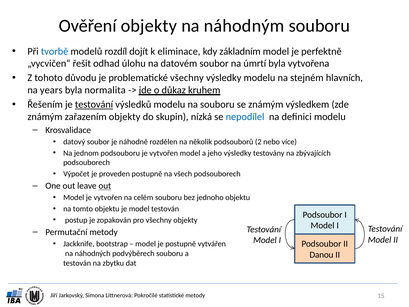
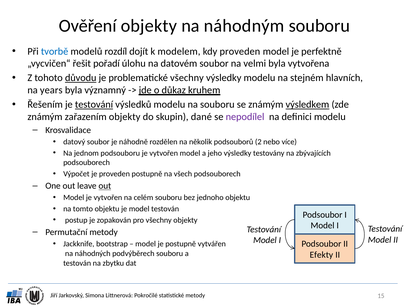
eliminace: eliminace -> modelem
kdy základním: základním -> proveden
odhad: odhad -> pořadí
úmrtí: úmrtí -> velmi
důvodu underline: none -> present
normalita: normalita -> významný
výsledkem underline: none -> present
nízká: nízká -> dané
nepodílel colour: blue -> purple
Danou: Danou -> Efekty
